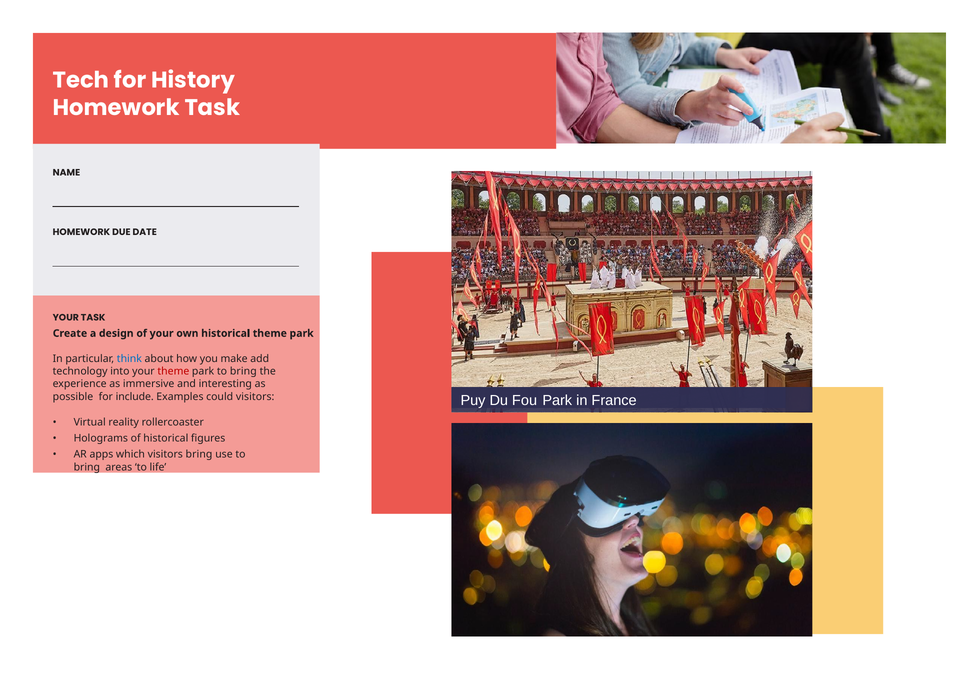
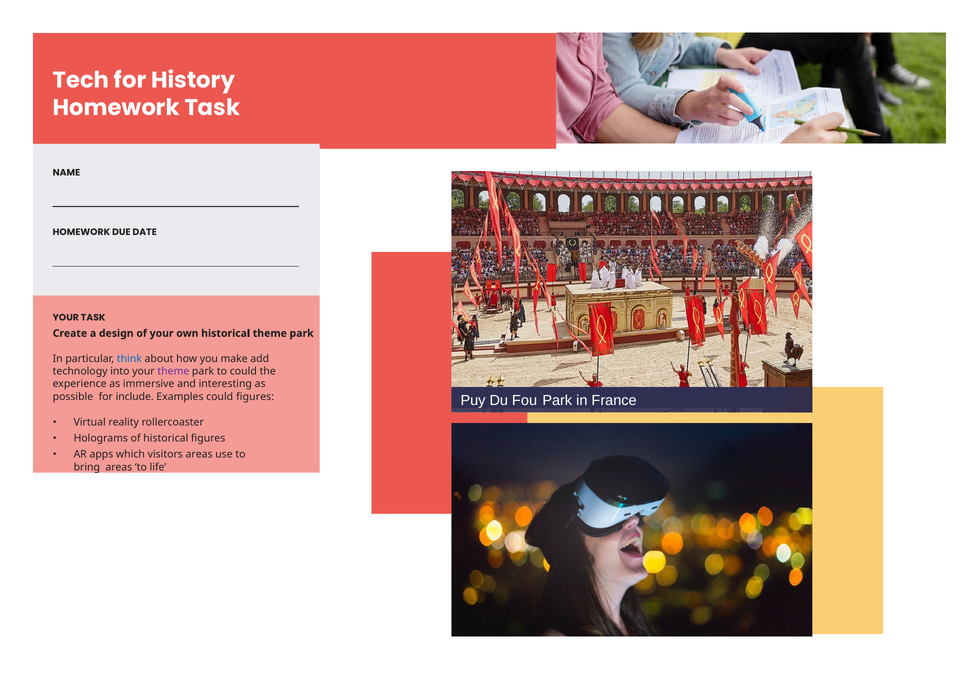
theme at (173, 372) colour: red -> purple
park to bring: bring -> could
could visitors: visitors -> figures
visitors bring: bring -> areas
